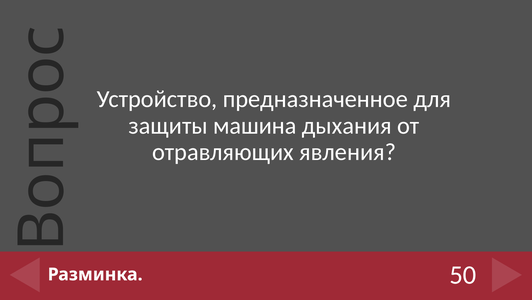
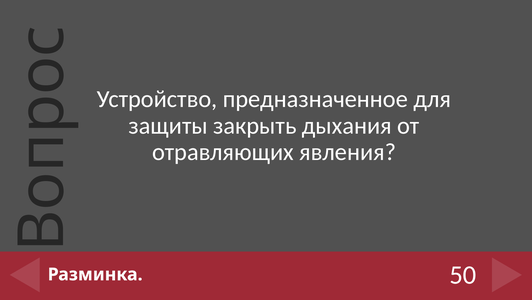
машина: машина -> закрыть
